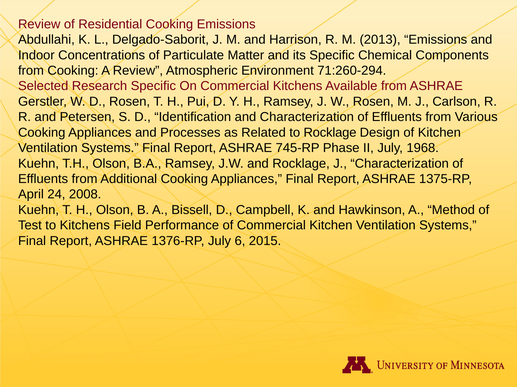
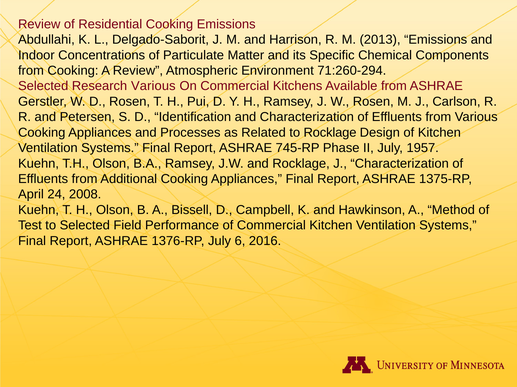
Research Specific: Specific -> Various
1968: 1968 -> 1957
to Kitchens: Kitchens -> Selected
2015: 2015 -> 2016
